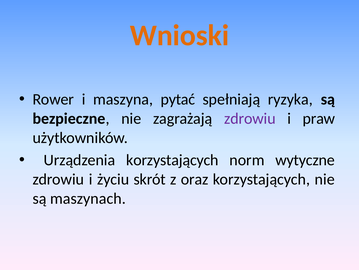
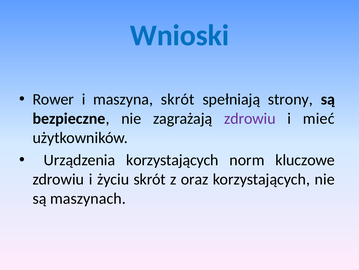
Wnioski colour: orange -> blue
maszyna pytać: pytać -> skrót
ryzyka: ryzyka -> strony
praw: praw -> mieć
wytyczne: wytyczne -> kluczowe
